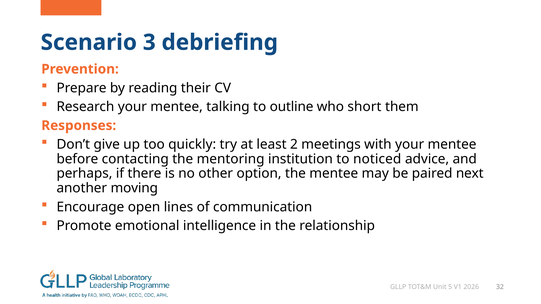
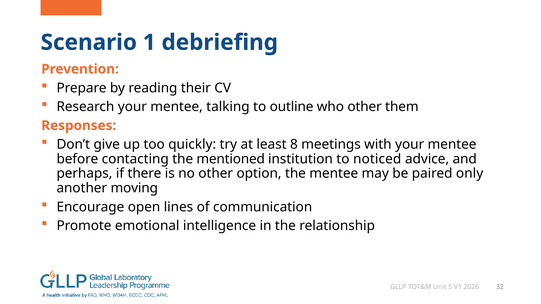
3: 3 -> 1
who short: short -> other
2: 2 -> 8
mentoring: mentoring -> mentioned
next: next -> only
